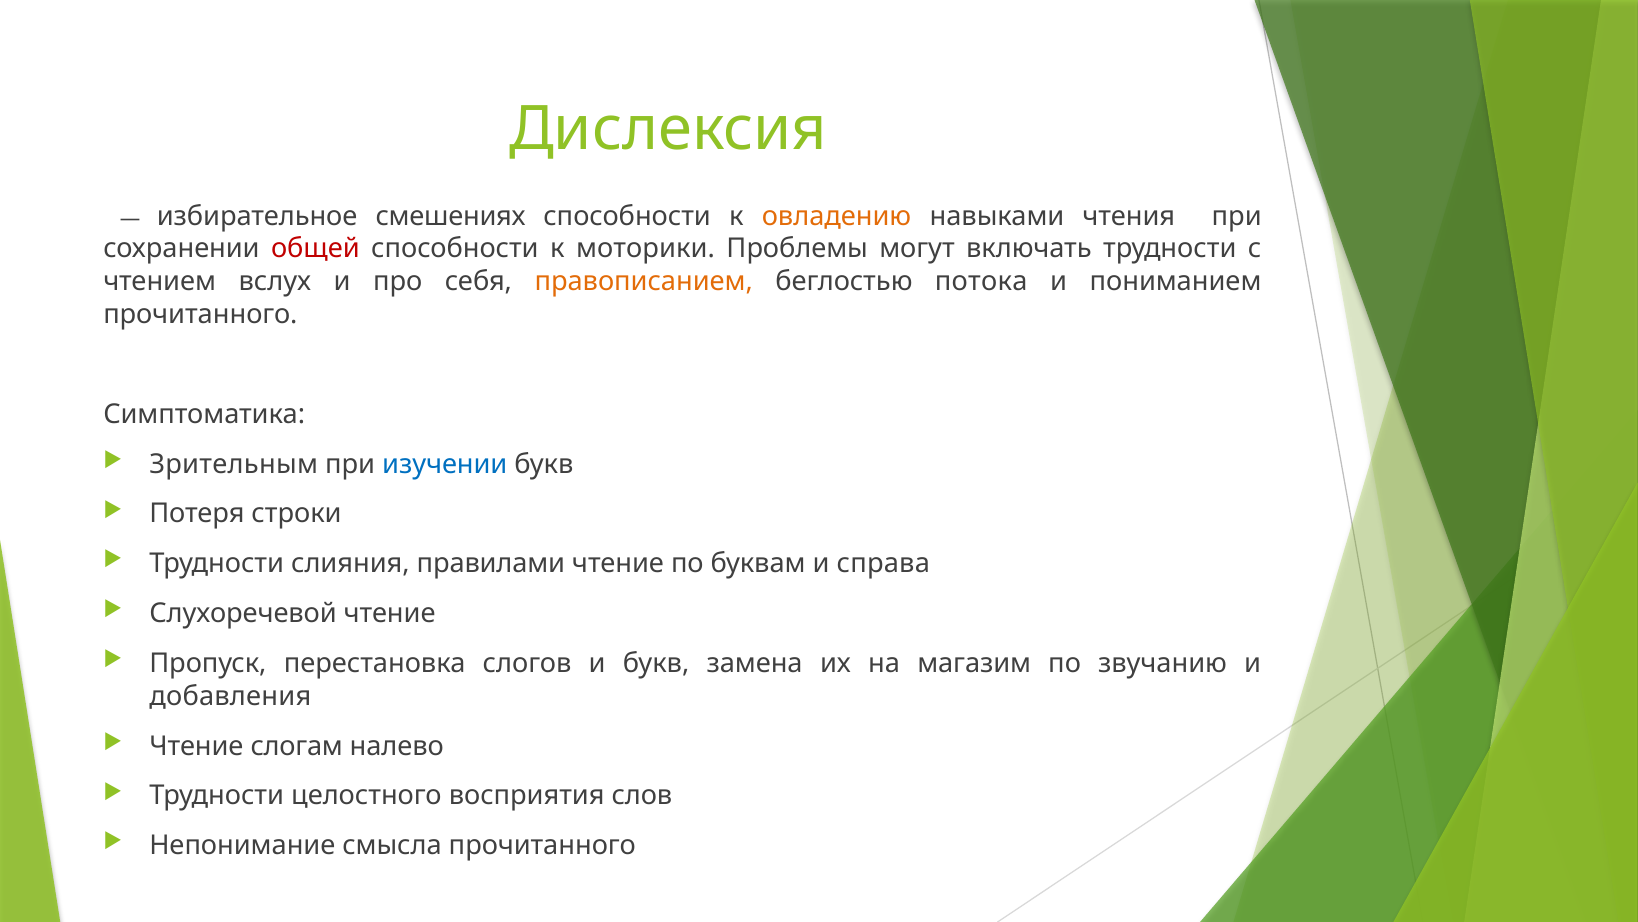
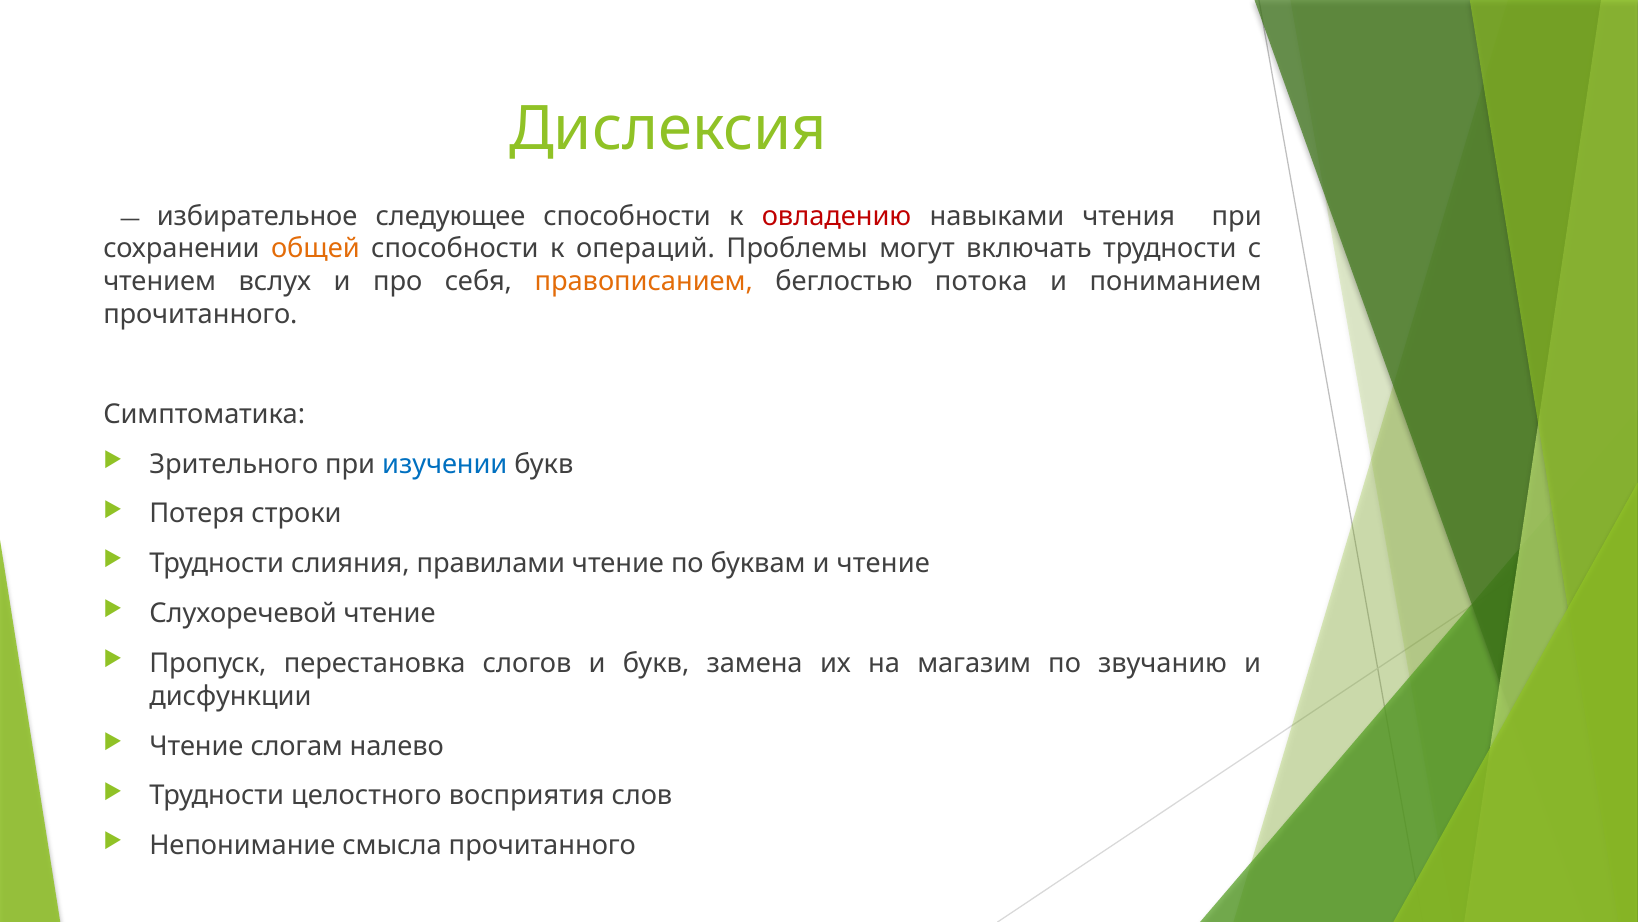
смешениях: смешениях -> следующее
овладению colour: orange -> red
общей colour: red -> orange
моторики: моторики -> операций
Зрительным: Зрительным -> Зрительного
и справа: справа -> чтение
добавления: добавления -> дисфункции
